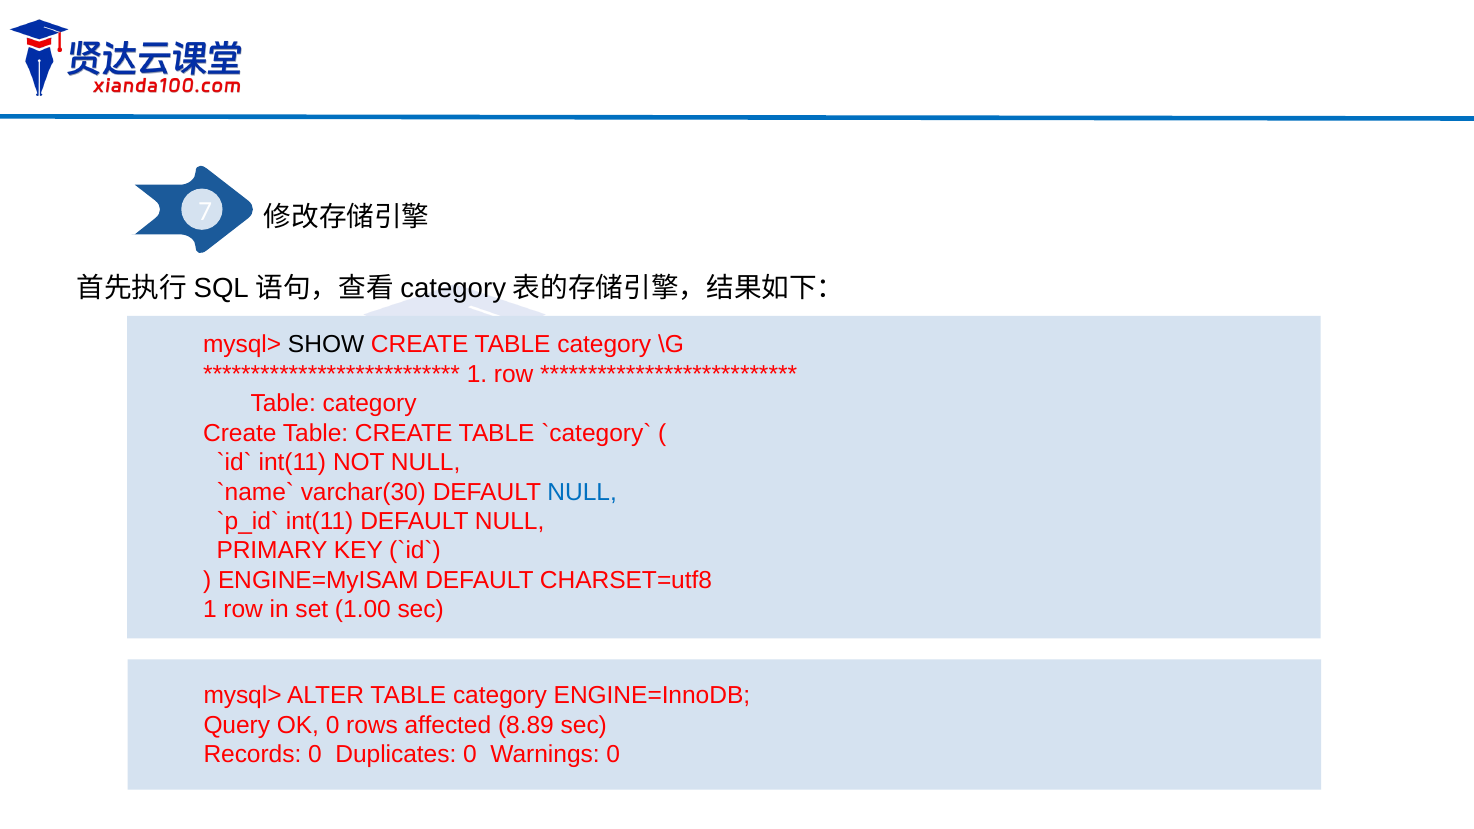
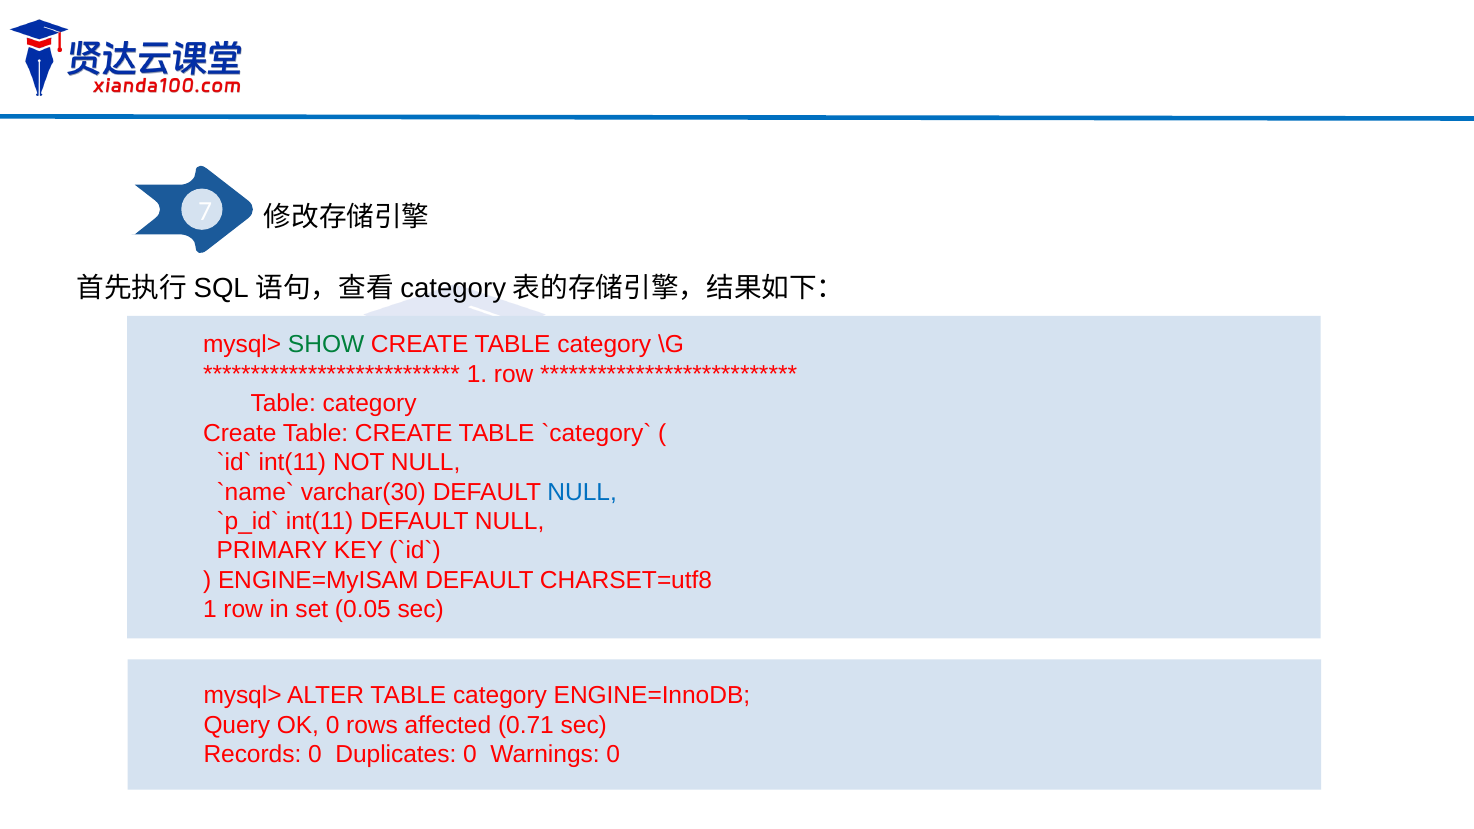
SHOW colour: black -> green
1.00: 1.00 -> 0.05
8.89: 8.89 -> 0.71
